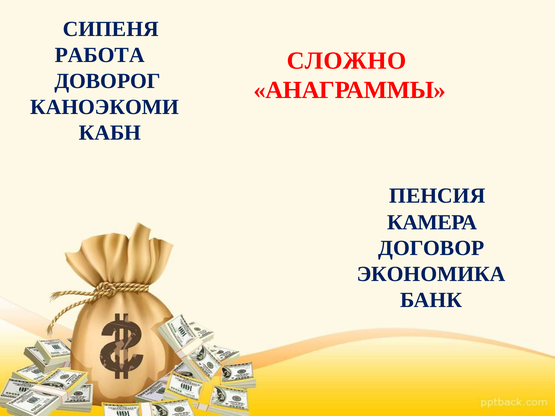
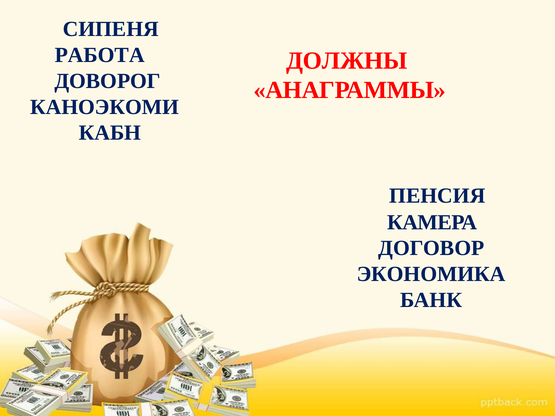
СЛОЖНО: СЛОЖНО -> ДОЛЖНЫ
